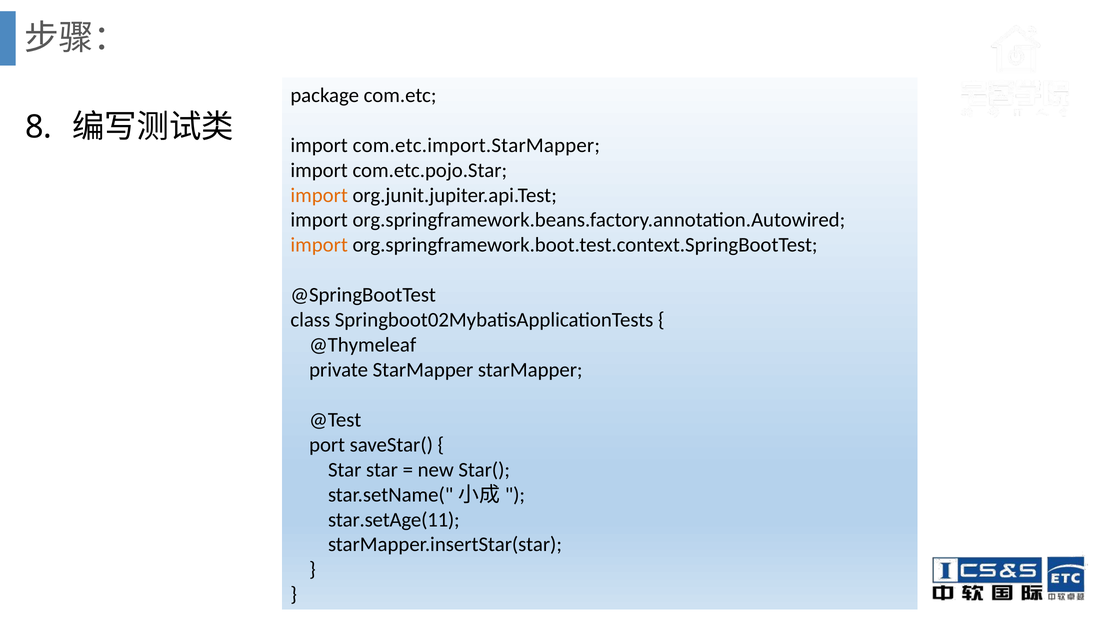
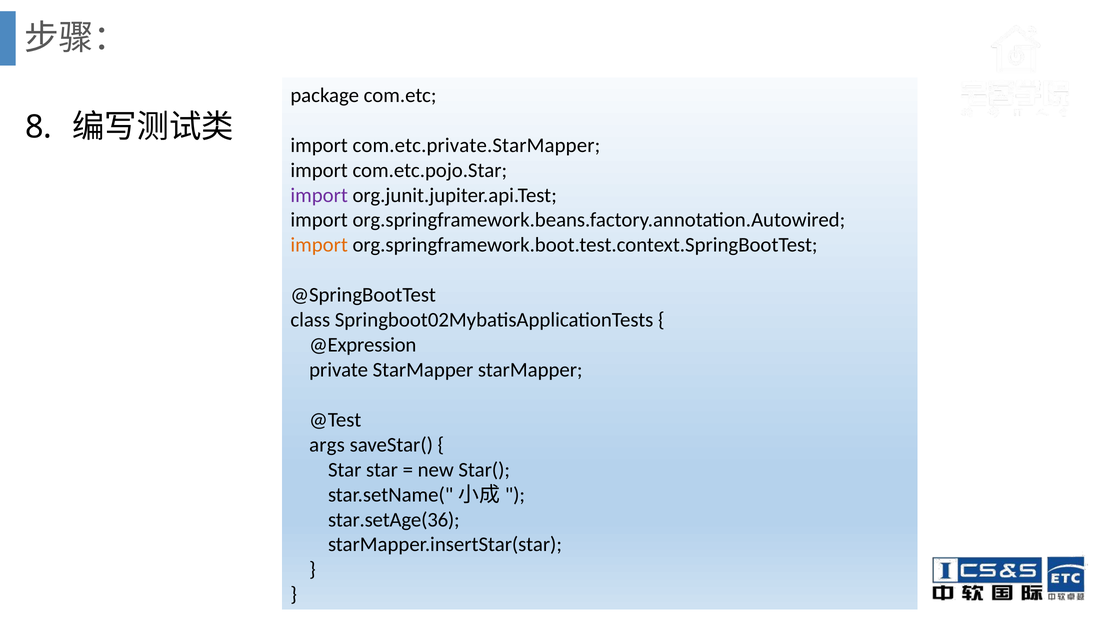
com.etc.import.StarMapper: com.etc.import.StarMapper -> com.etc.private.StarMapper
import at (319, 195) colour: orange -> purple
@Thymeleaf: @Thymeleaf -> @Expression
port: port -> args
star.setAge(11: star.setAge(11 -> star.setAge(36
